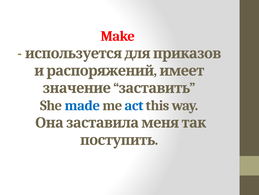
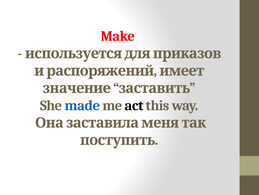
act colour: blue -> black
